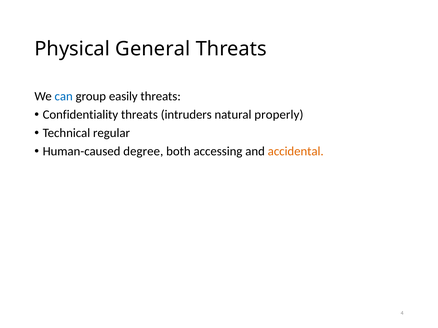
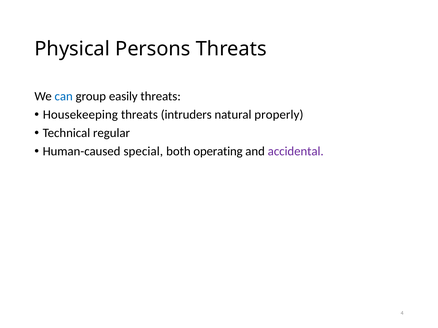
General: General -> Persons
Confidentiality: Confidentiality -> Housekeeping
degree: degree -> special
accessing: accessing -> operating
accidental colour: orange -> purple
